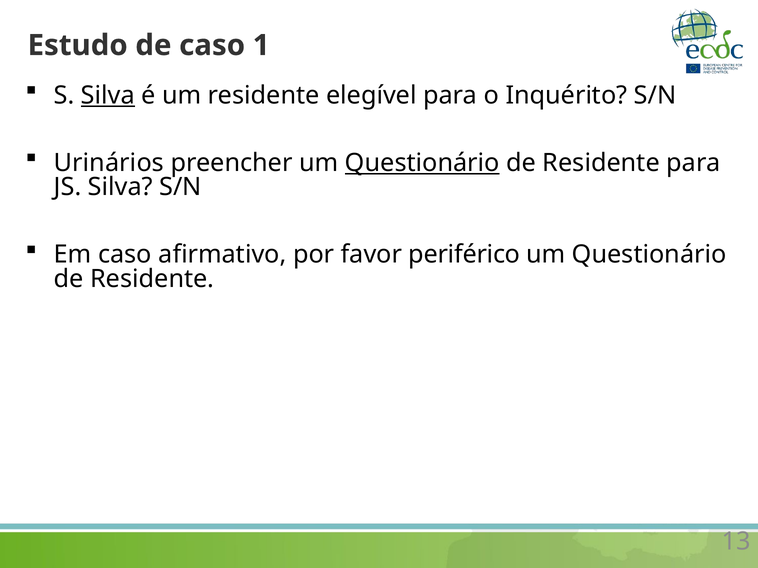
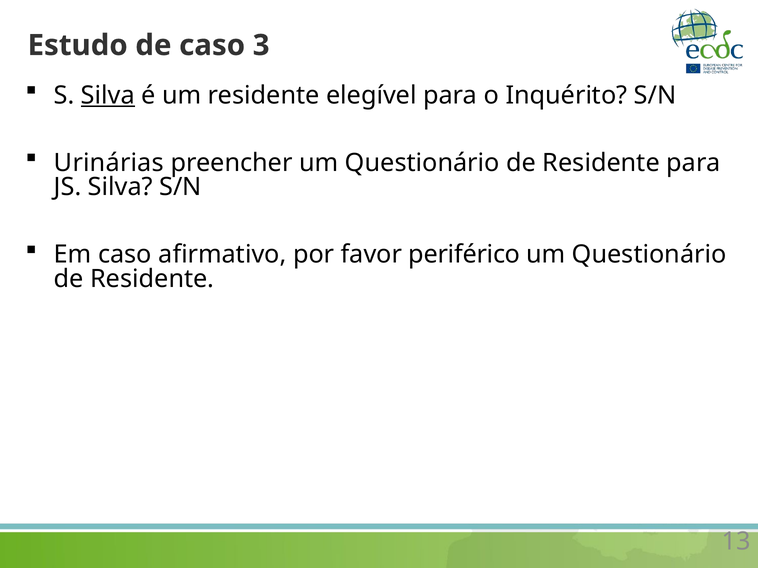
1: 1 -> 3
Urinários: Urinários -> Urinárias
Questionário at (422, 163) underline: present -> none
